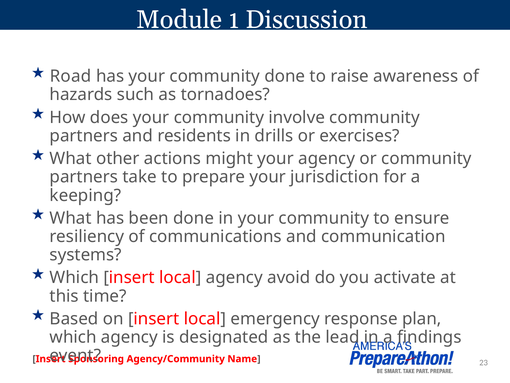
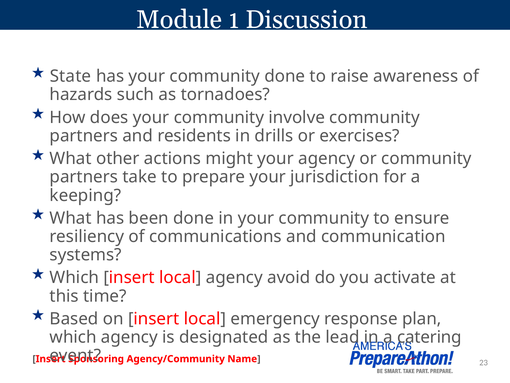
Road: Road -> State
findings: findings -> catering
